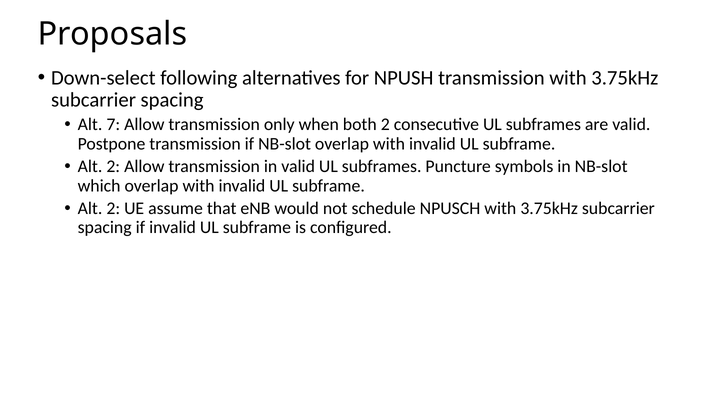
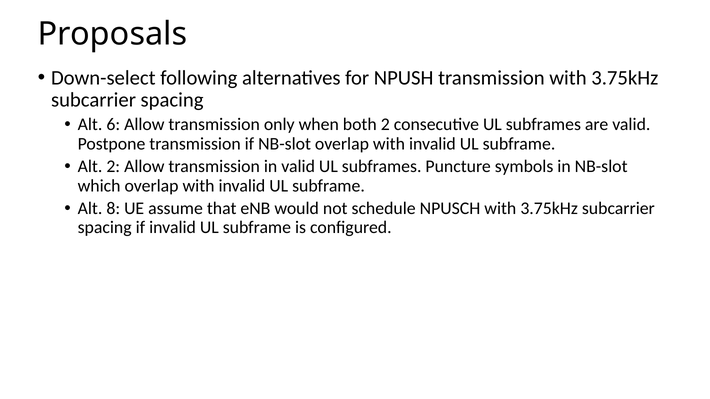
7: 7 -> 6
2 at (113, 209): 2 -> 8
